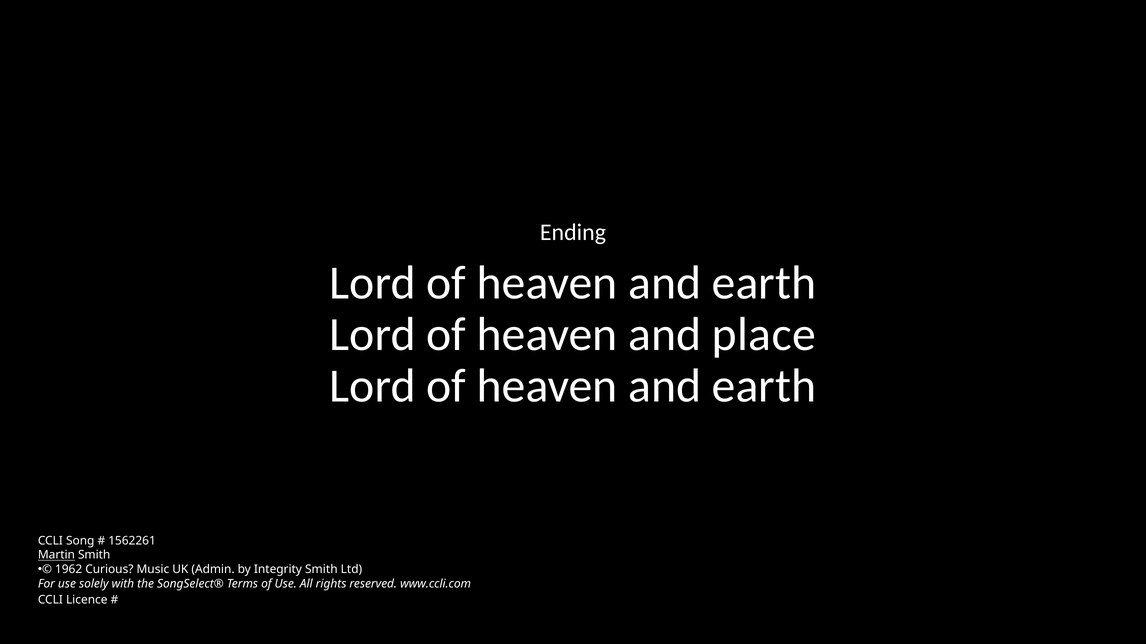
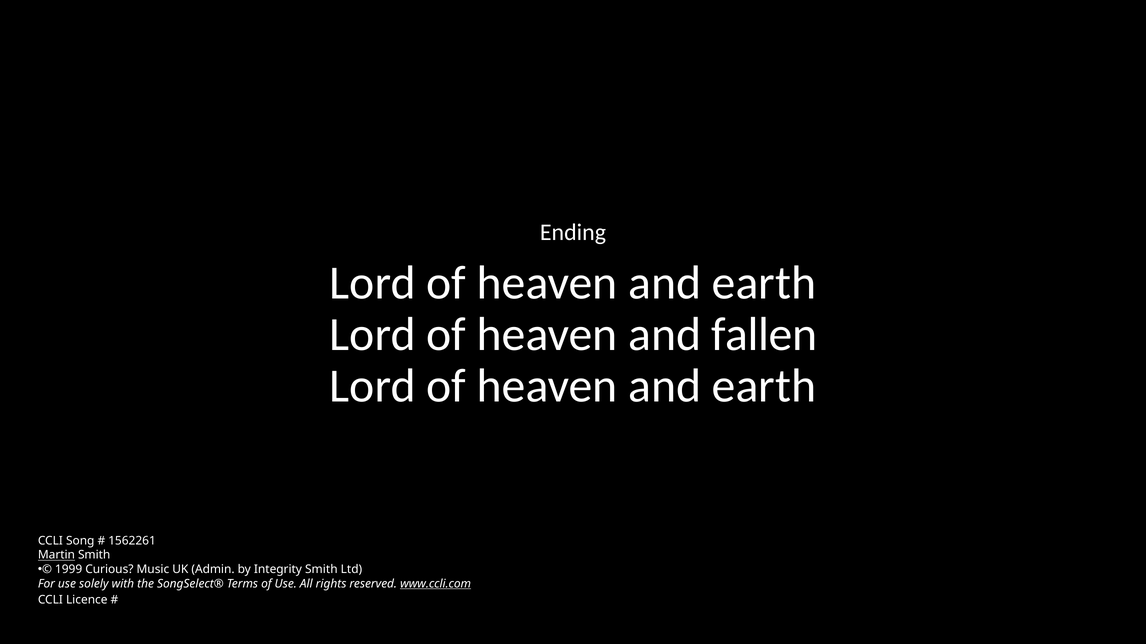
place: place -> fallen
1962: 1962 -> 1999
www.ccli.com underline: none -> present
